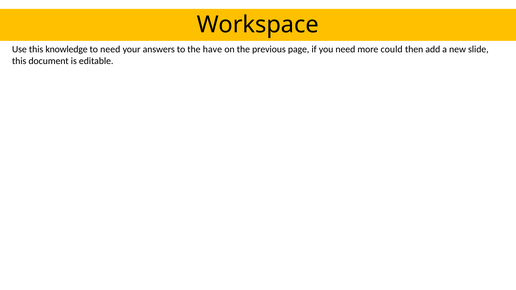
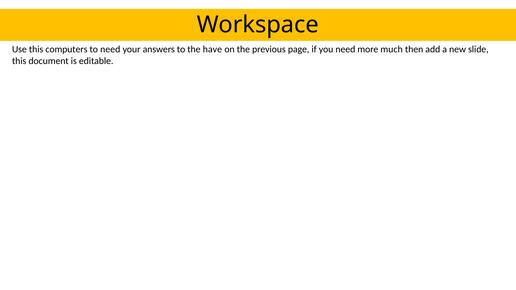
knowledge: knowledge -> computers
could: could -> much
